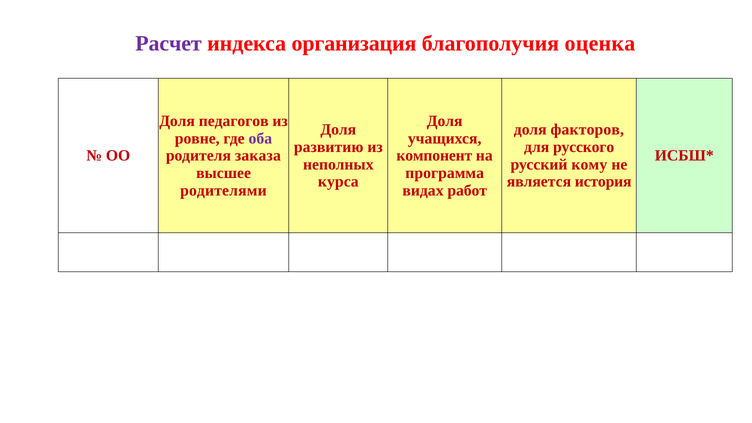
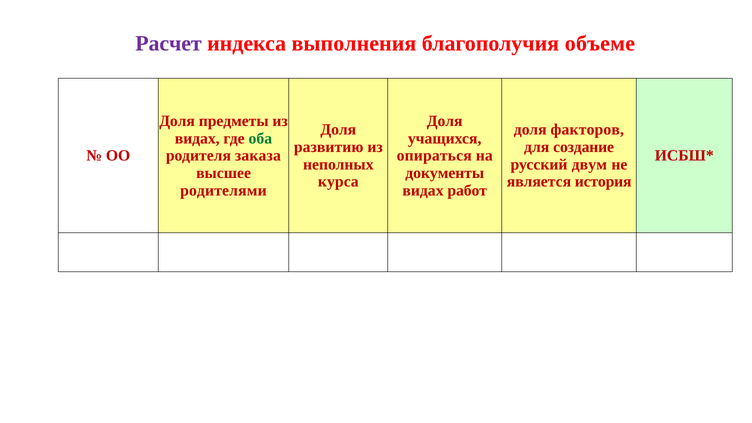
организация: организация -> выполнения
оценка: оценка -> объеме
педагогов: педагогов -> предметы
ровне at (197, 138): ровне -> видах
оба colour: purple -> green
русского: русского -> создание
компонент: компонент -> опираться
кому: кому -> двум
программа: программа -> документы
